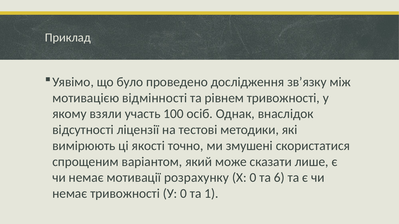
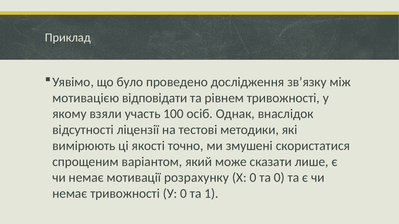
відмінності: відмінності -> відповідати
та 6: 6 -> 0
